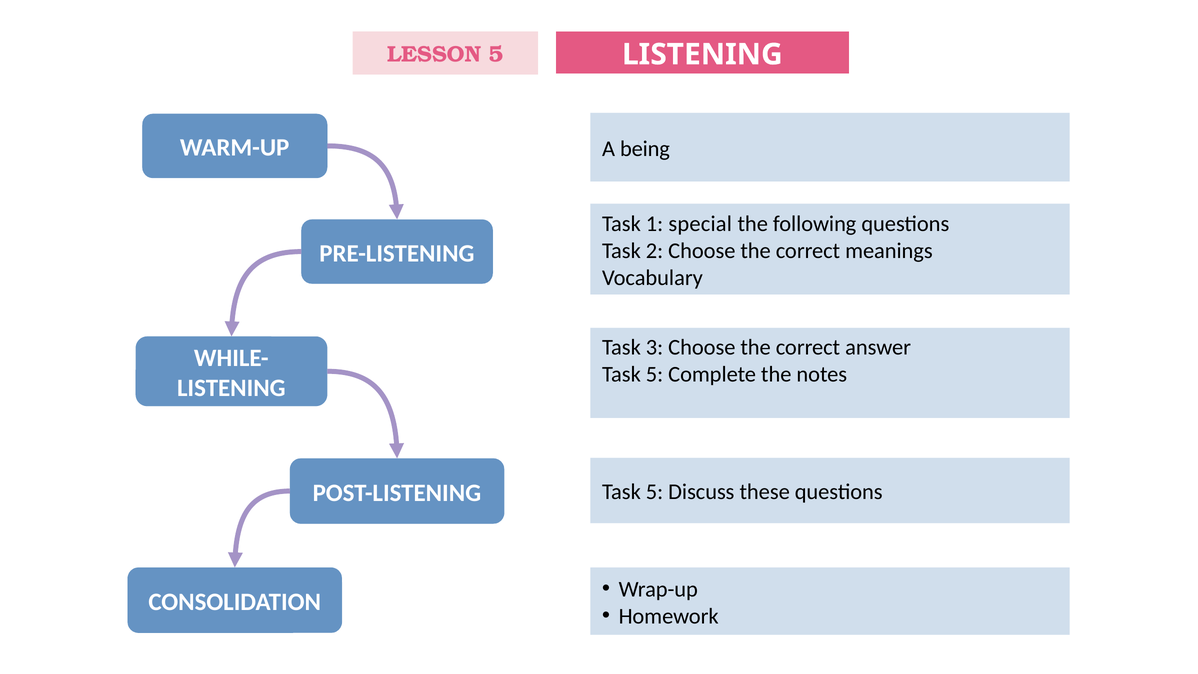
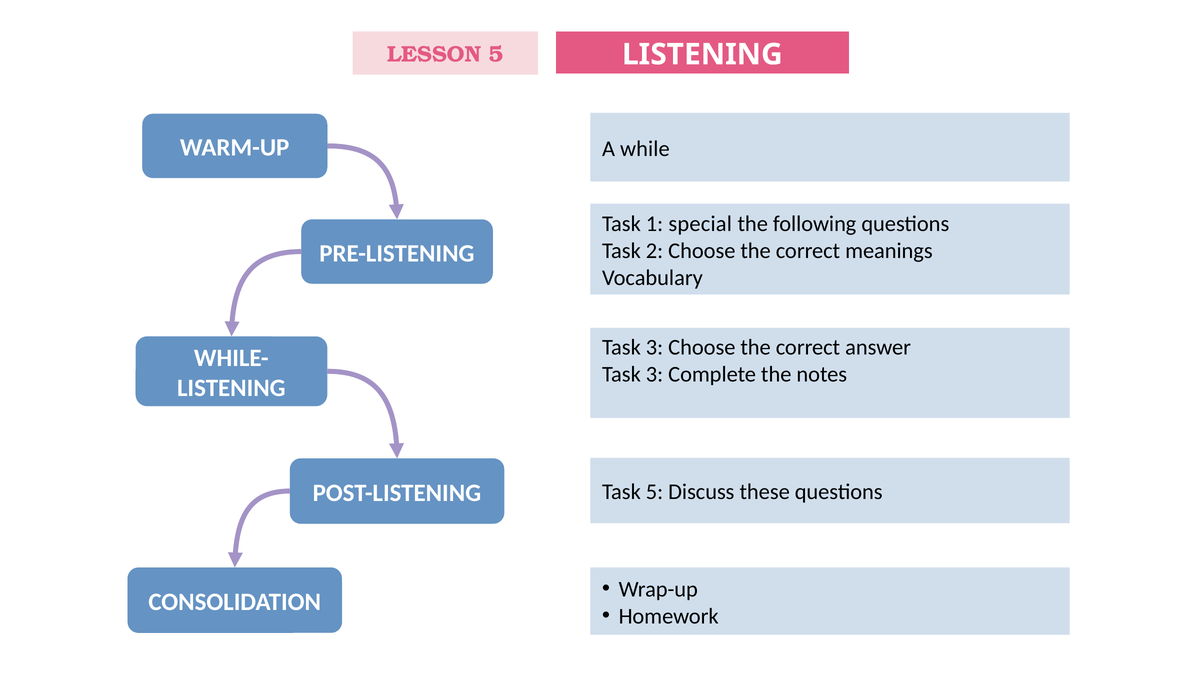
being: being -> while
5 at (655, 374): 5 -> 3
